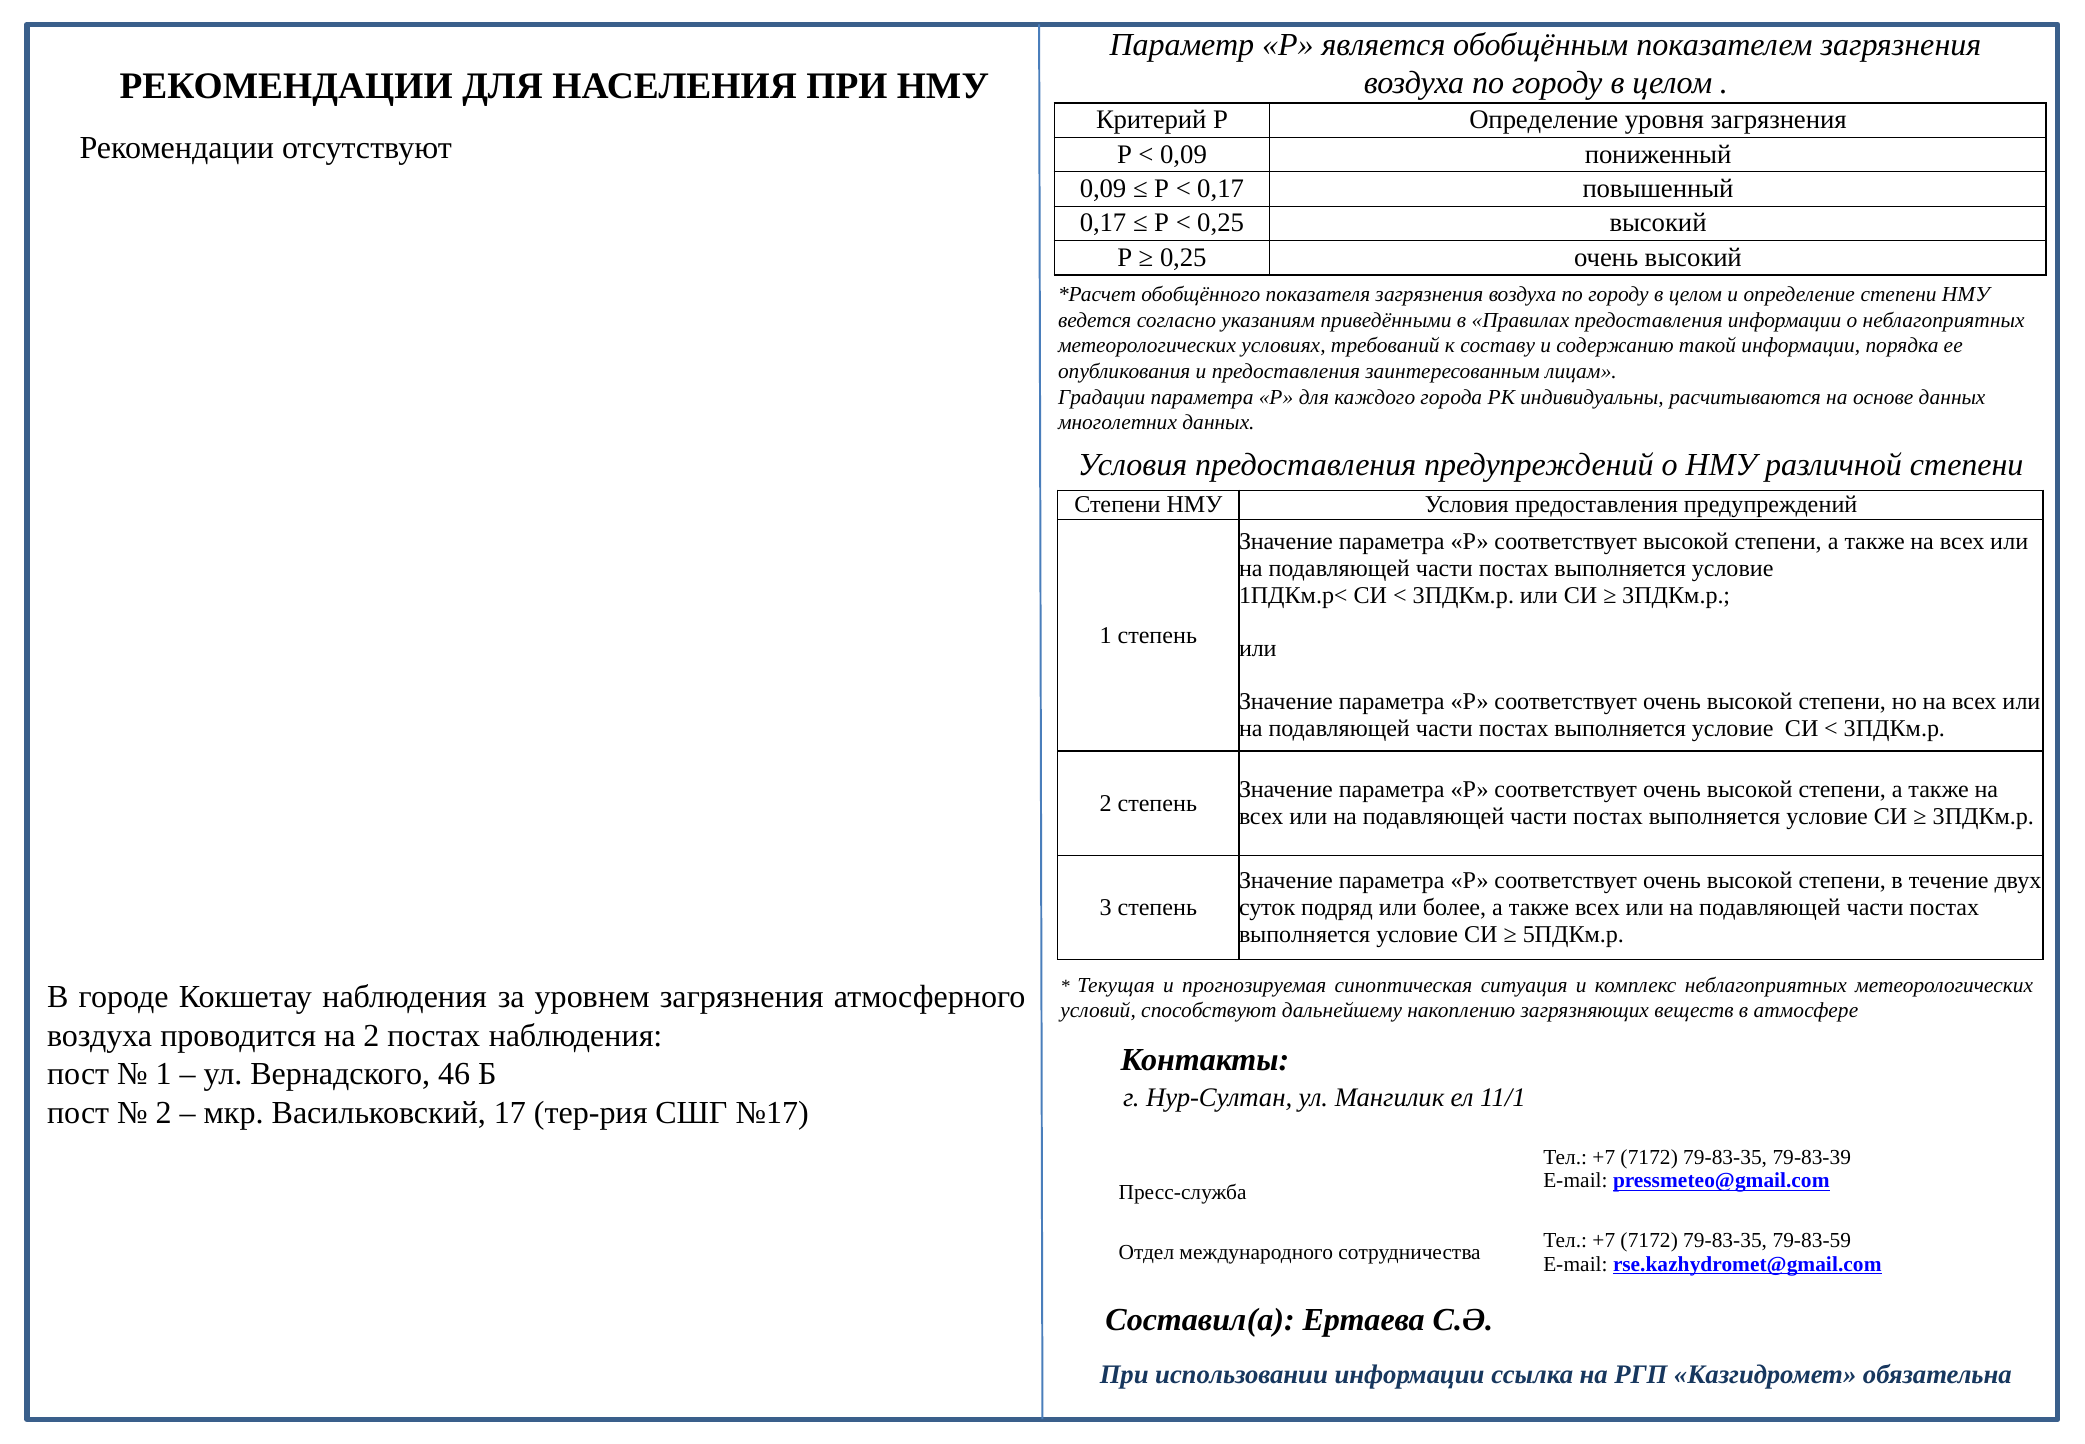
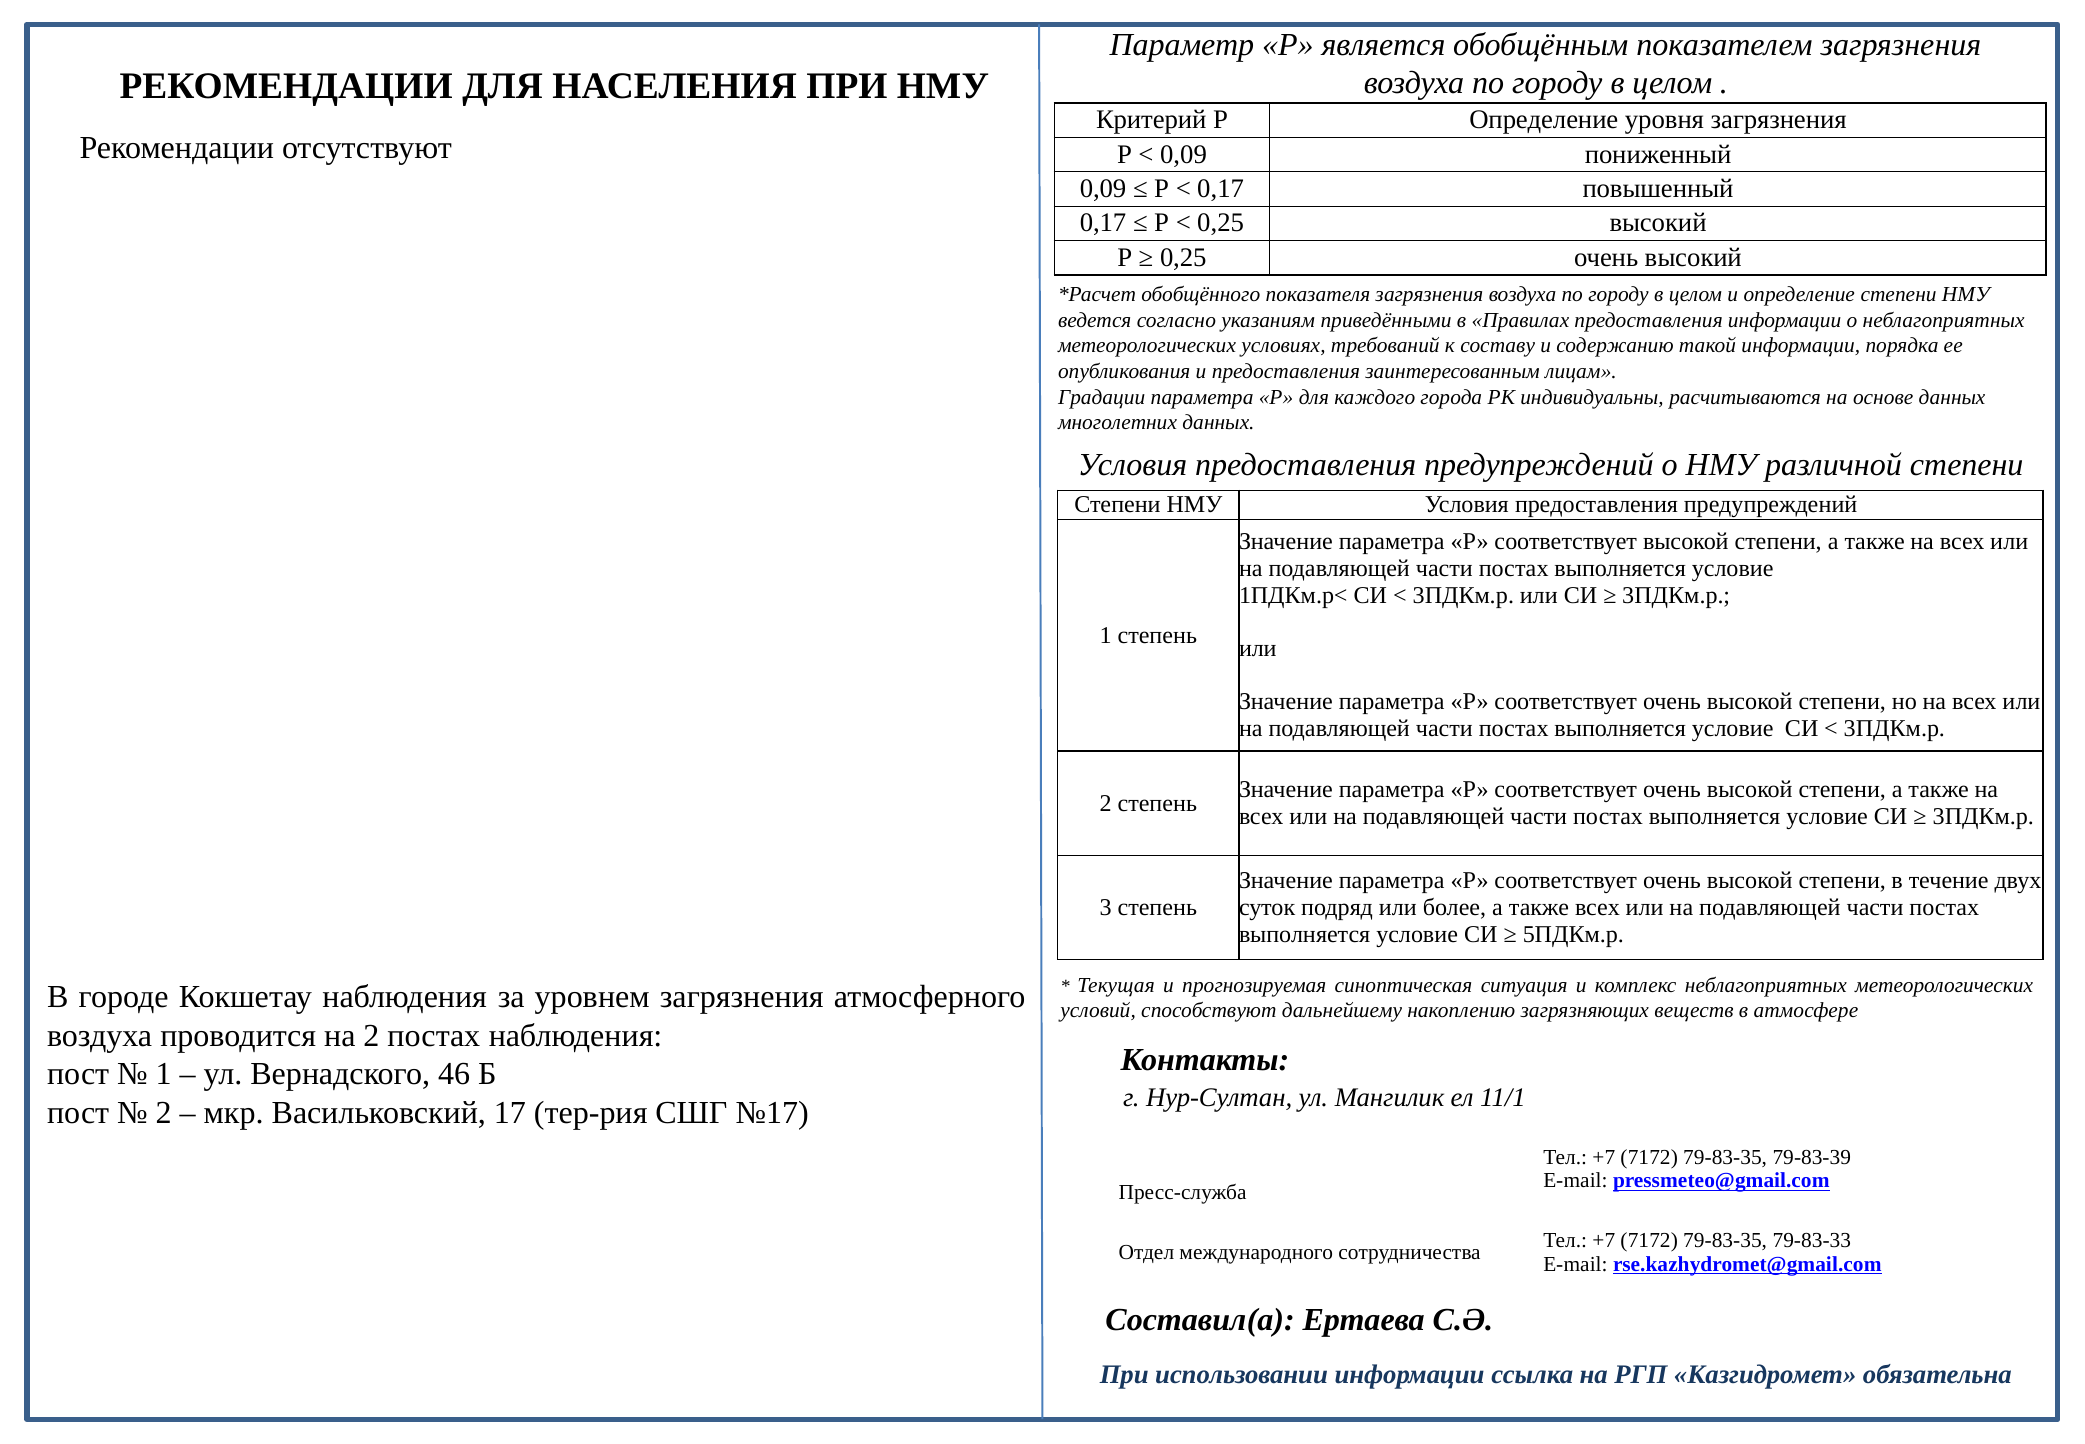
79-83-59: 79-83-59 -> 79-83-33
